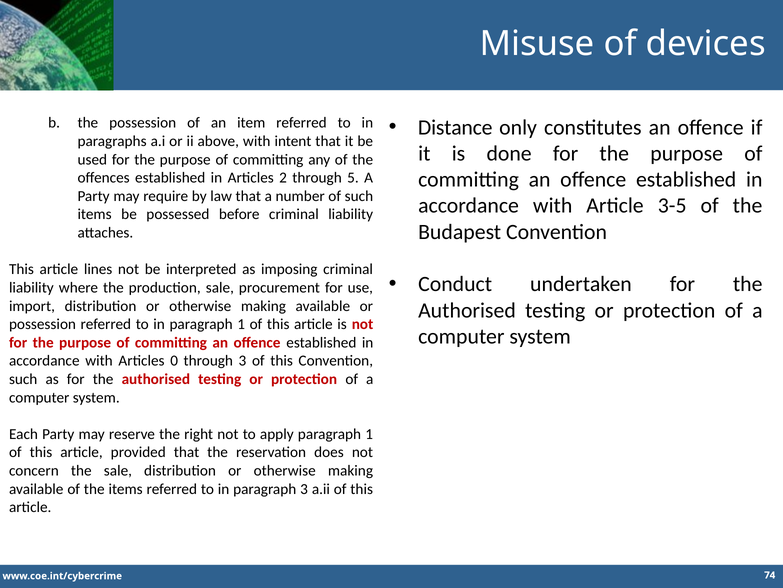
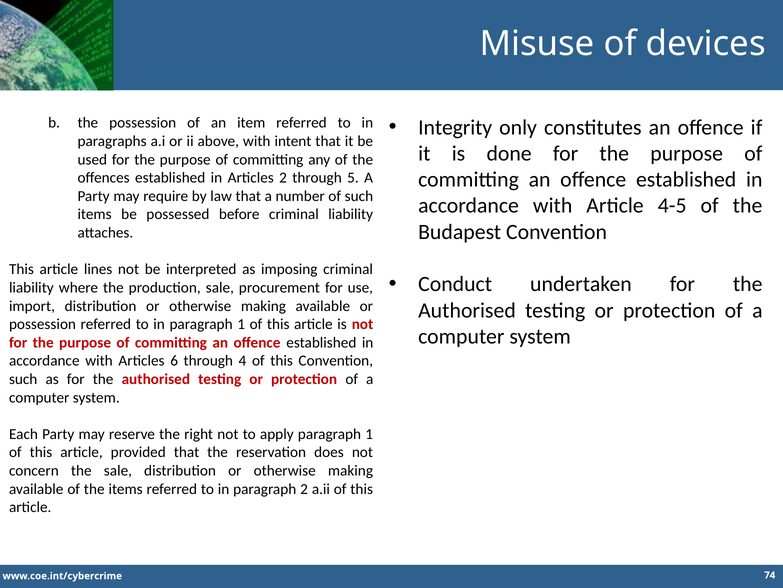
Distance: Distance -> Integrity
3-5: 3-5 -> 4-5
0: 0 -> 6
through 3: 3 -> 4
paragraph 3: 3 -> 2
